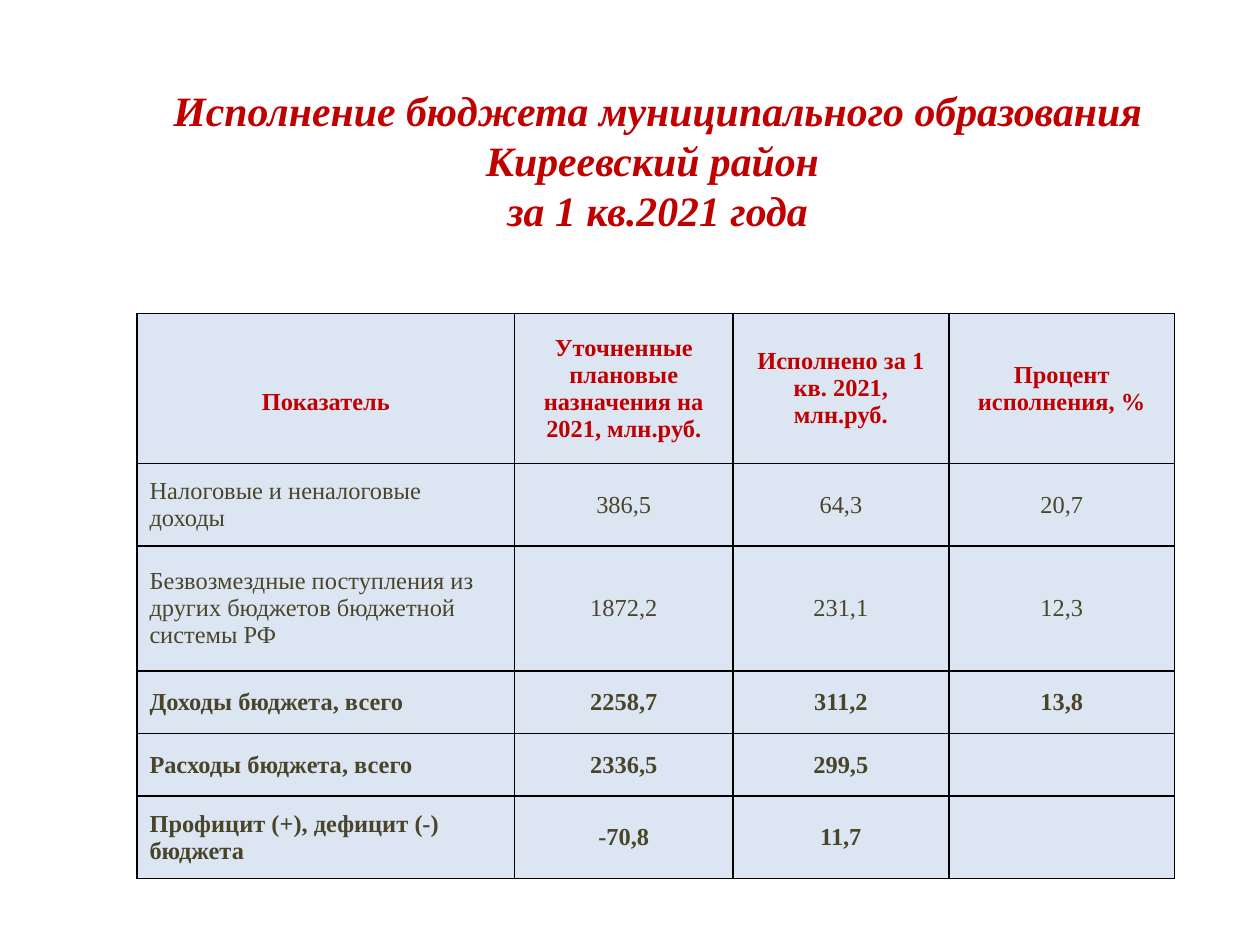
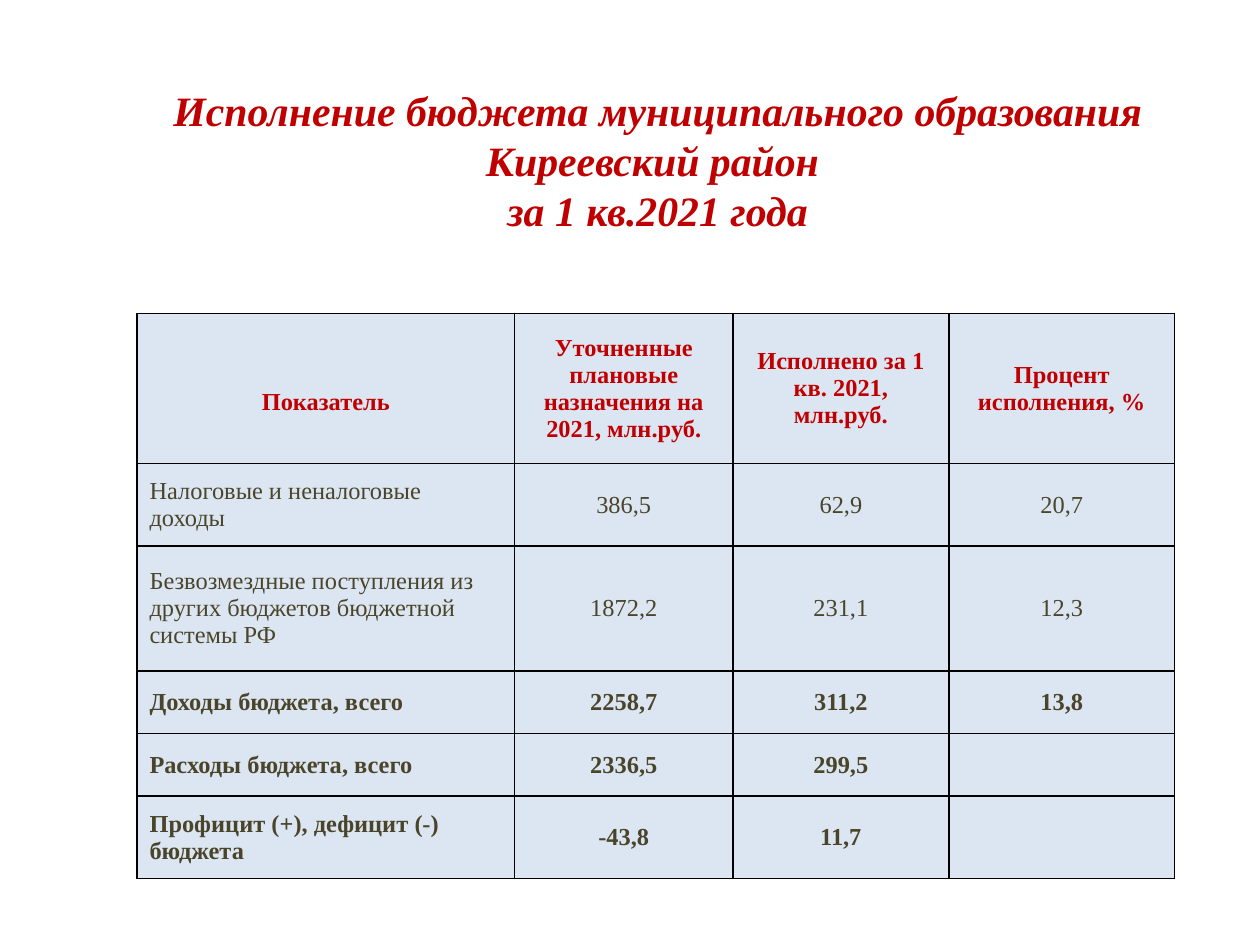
64,3: 64,3 -> 62,9
-70,8: -70,8 -> -43,8
